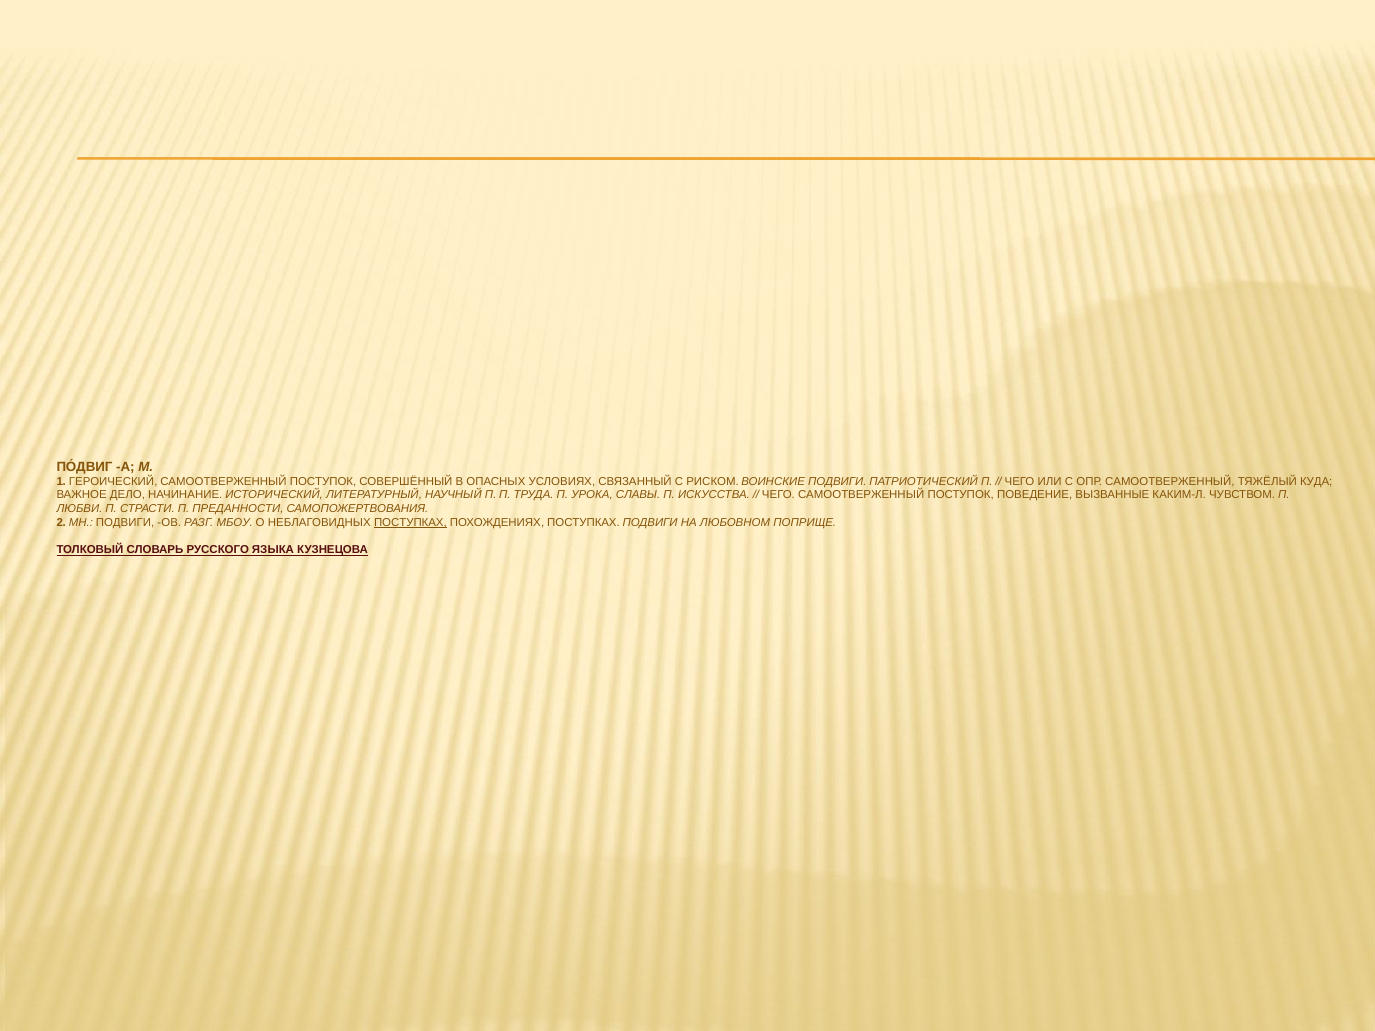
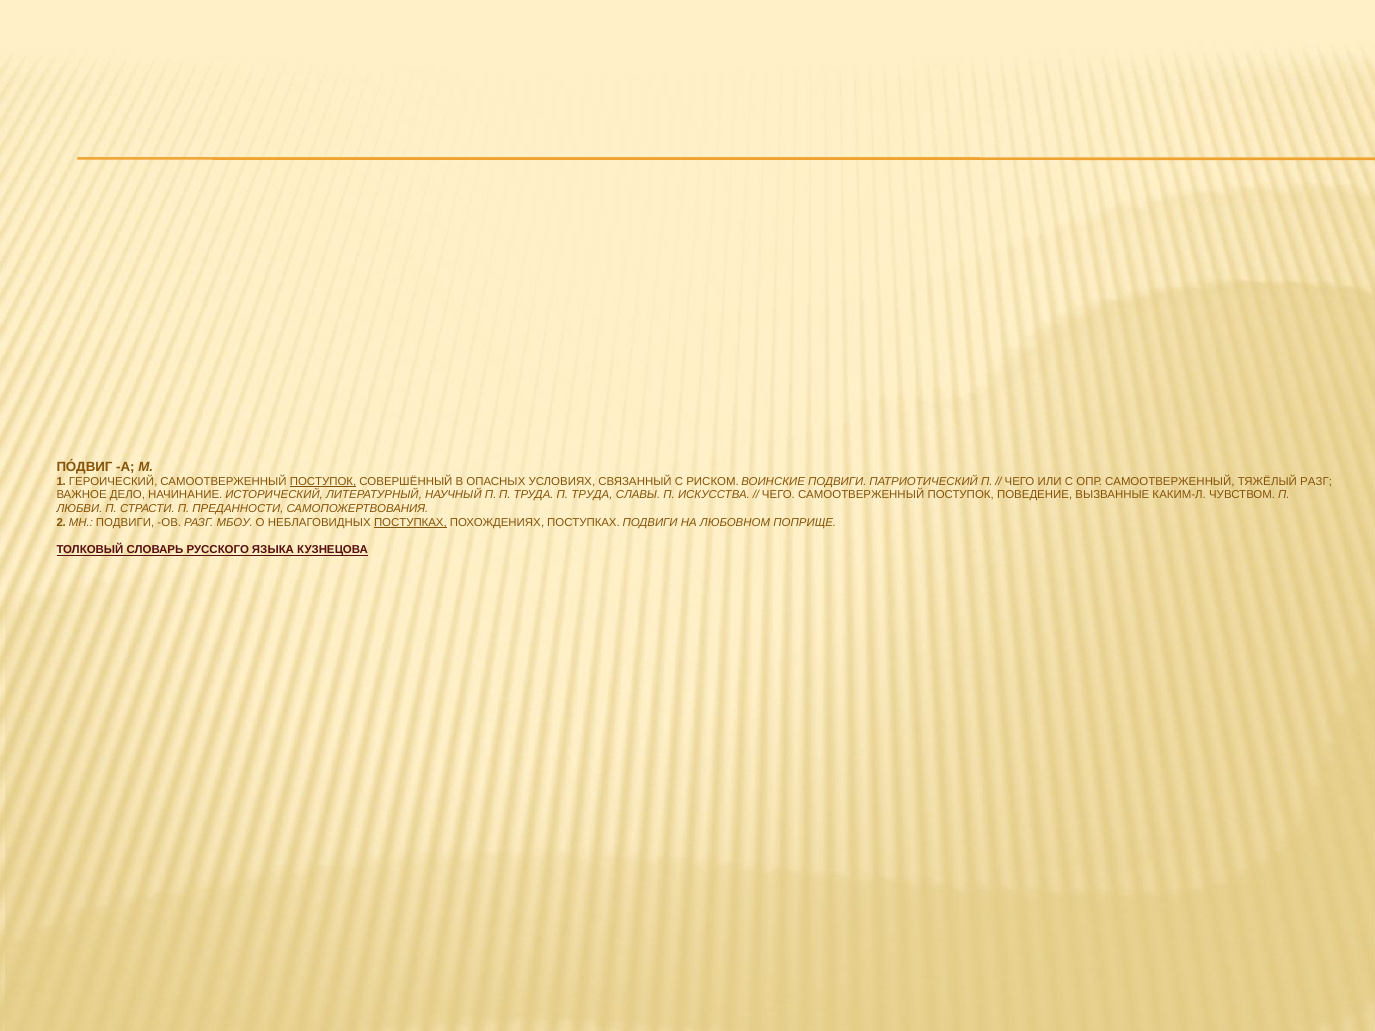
ПОСТУПОК at (323, 482) underline: none -> present
ТЯЖЁЛЫЙ КУДА: КУДА -> РАЗГ
ТРУДА П УРОКА: УРОКА -> ТРУДА
